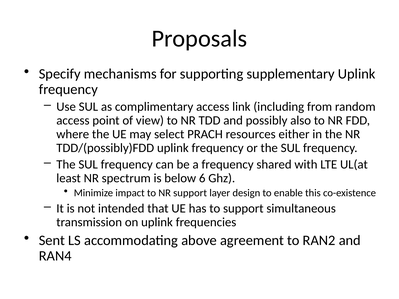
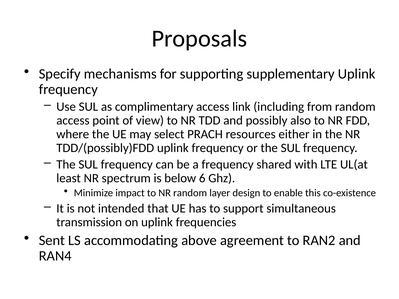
NR support: support -> random
